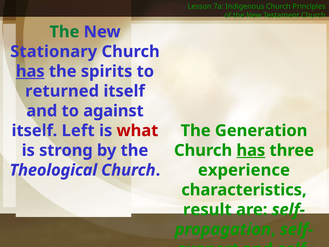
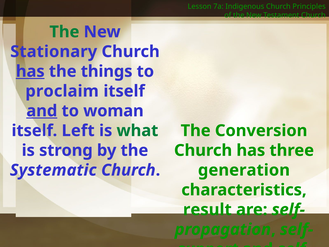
spirits: spirits -> things
returned: returned -> proclaim
and at (42, 111) underline: none -> present
against: against -> woman
what colour: red -> green
Generation: Generation -> Conversion
has at (251, 150) underline: present -> none
Theological: Theological -> Systematic
experience: experience -> generation
